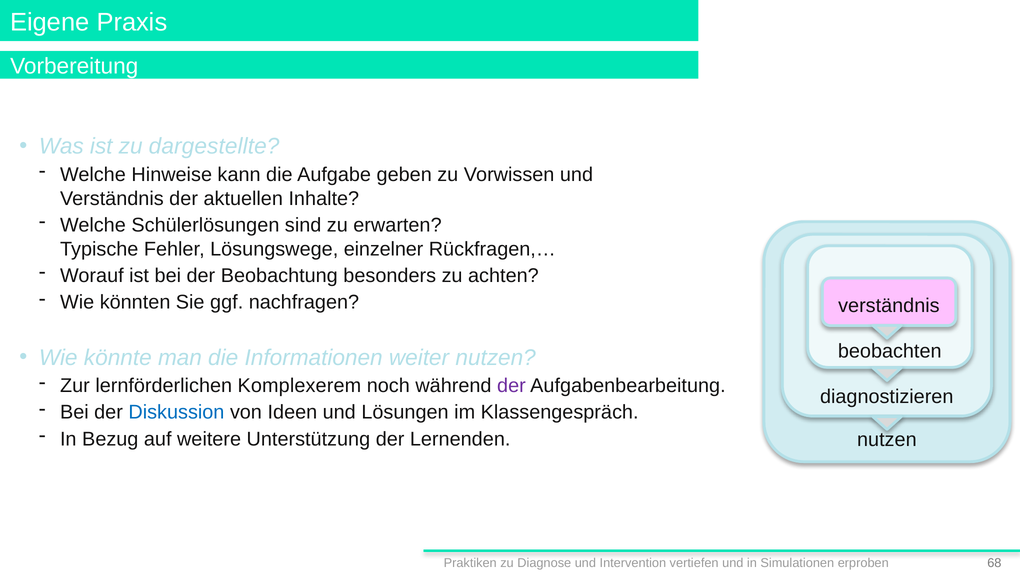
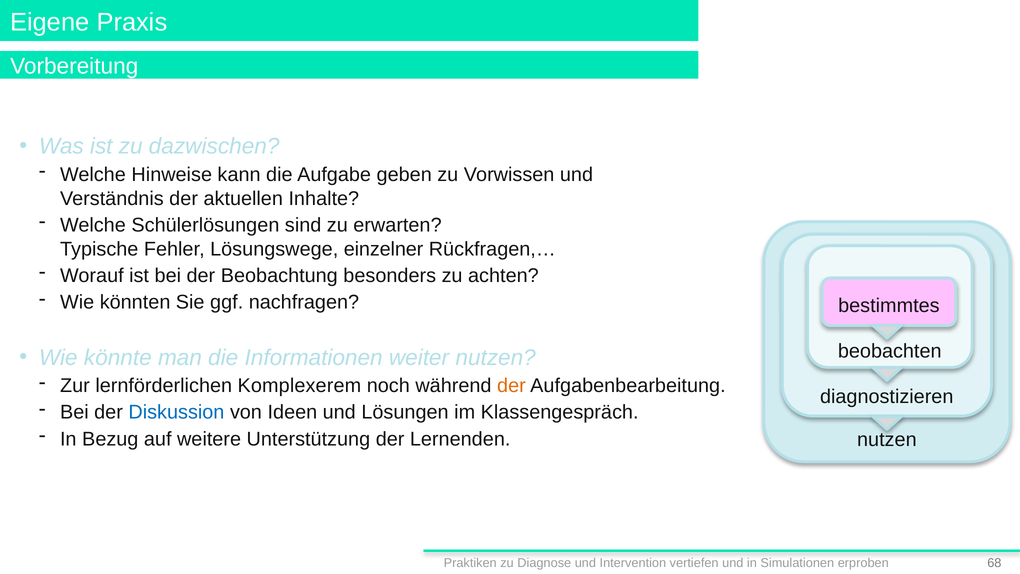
dargestellte: dargestellte -> dazwischen
verständnis at (889, 306): verständnis -> bestimmtes
der at (511, 386) colour: purple -> orange
